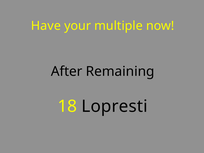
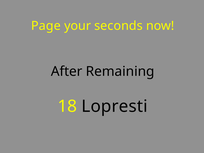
Have: Have -> Page
multiple: multiple -> seconds
